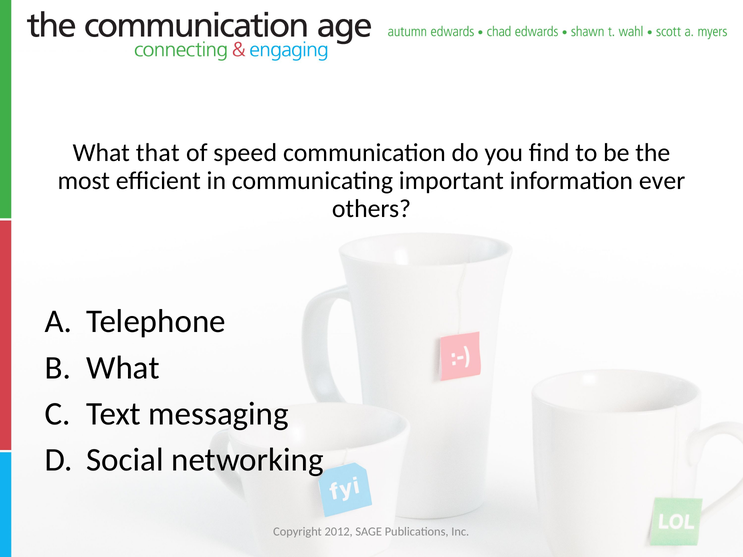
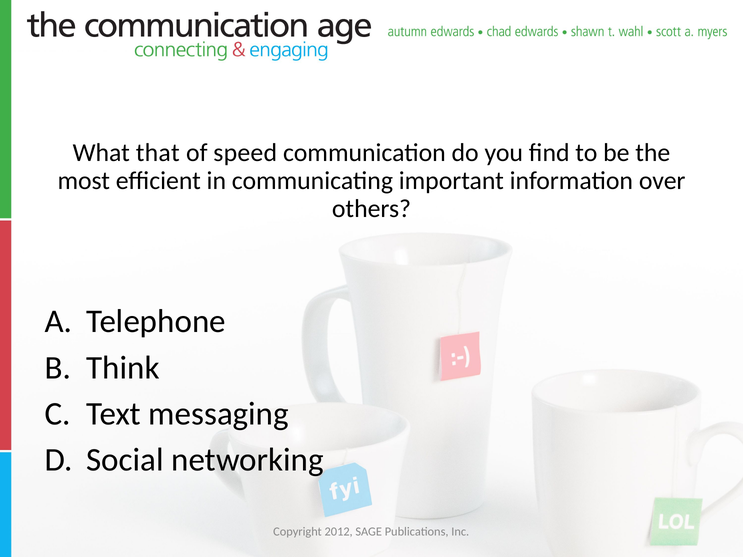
ever: ever -> over
What at (123, 368): What -> Think
